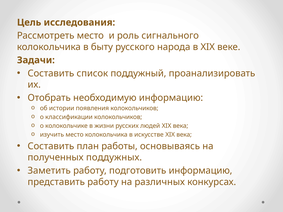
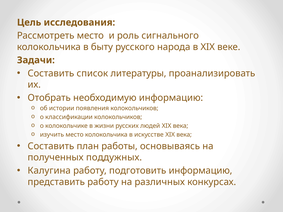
поддужный: поддужный -> литературы
Заметить: Заметить -> Калугина
